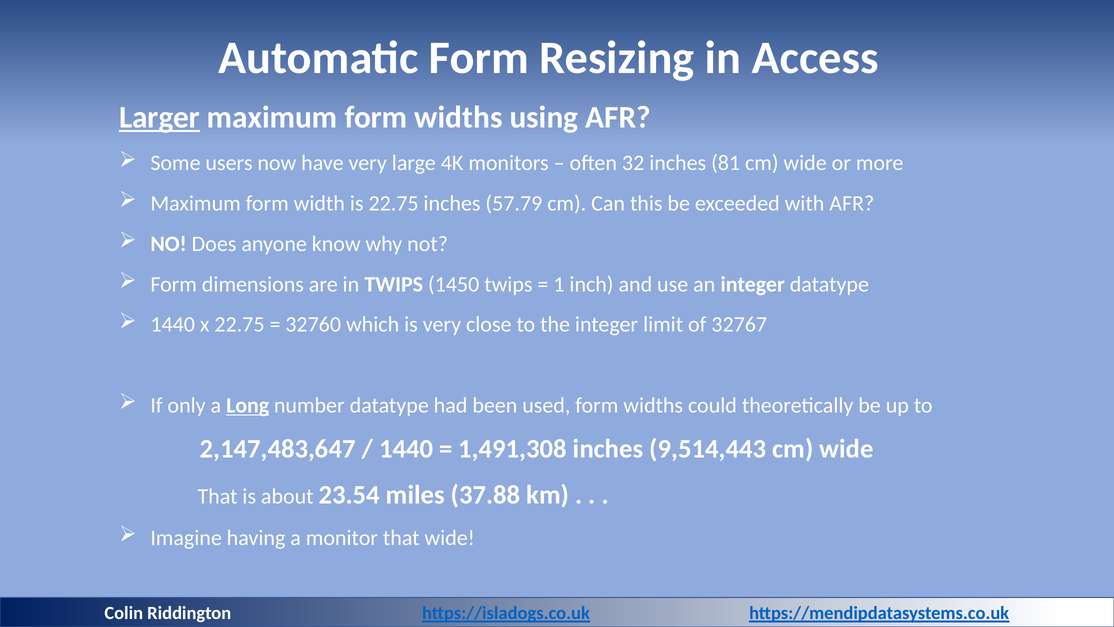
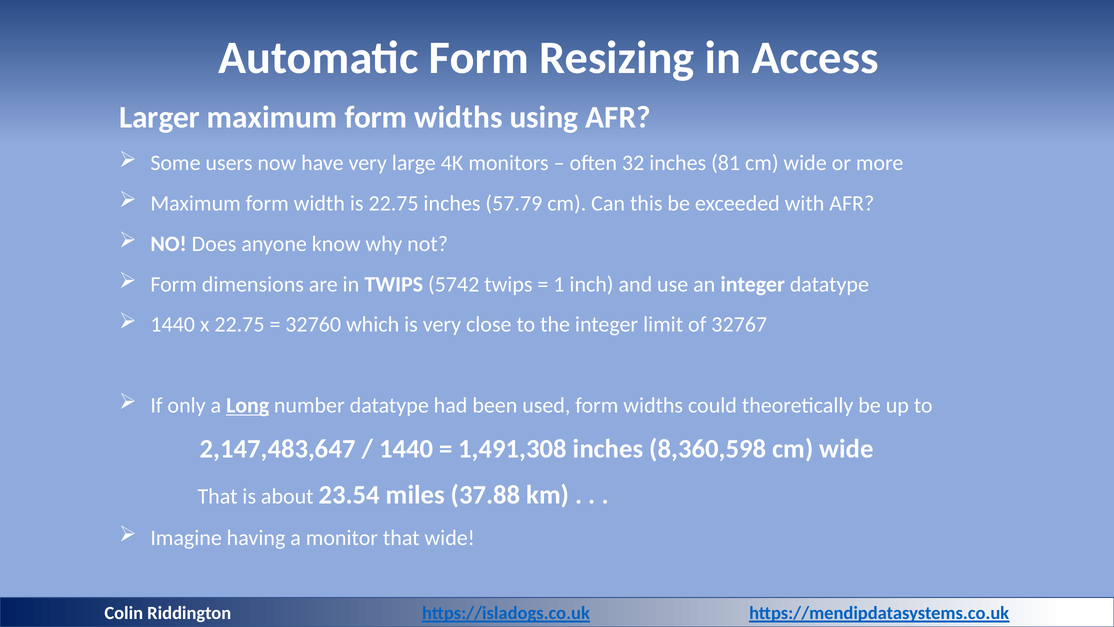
Larger underline: present -> none
1450: 1450 -> 5742
9,514,443: 9,514,443 -> 8,360,598
